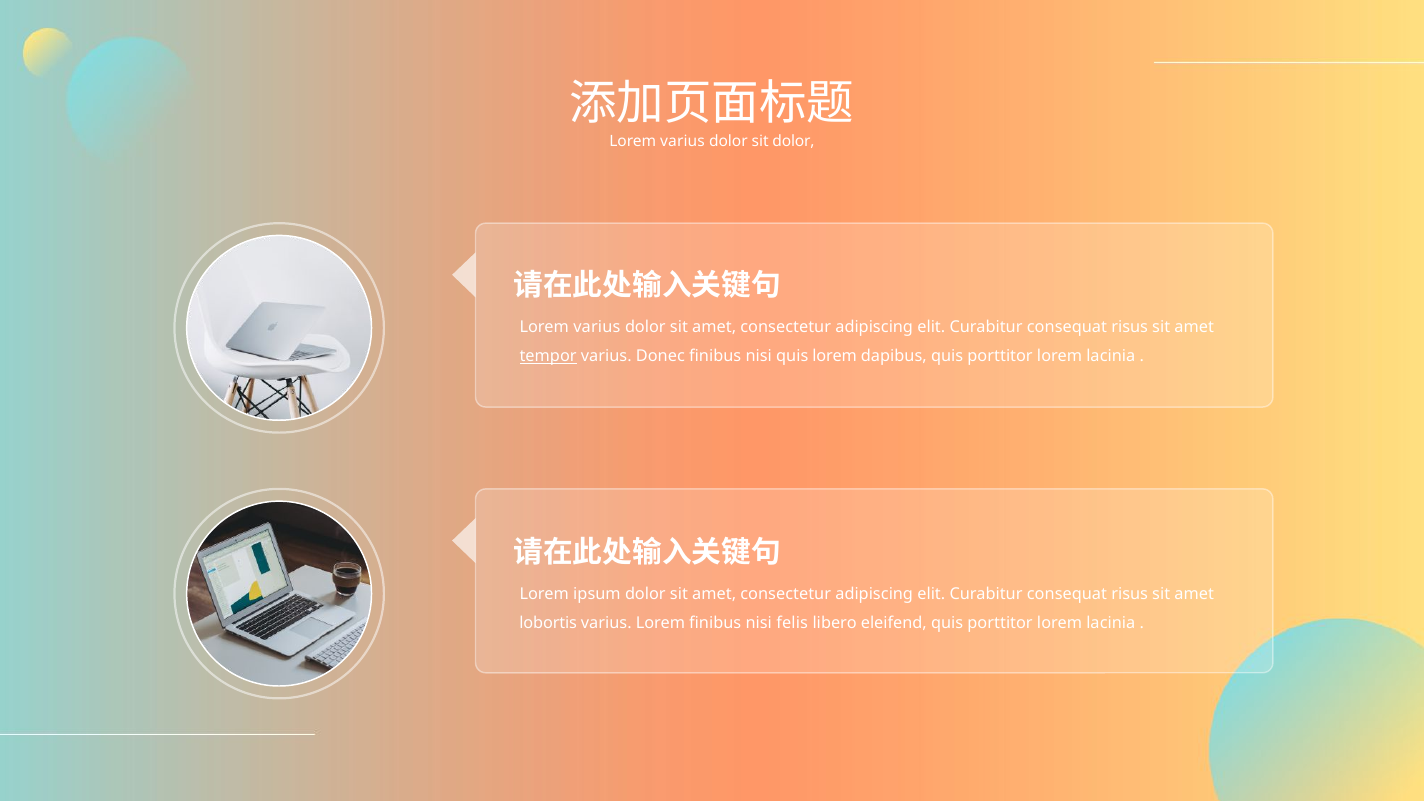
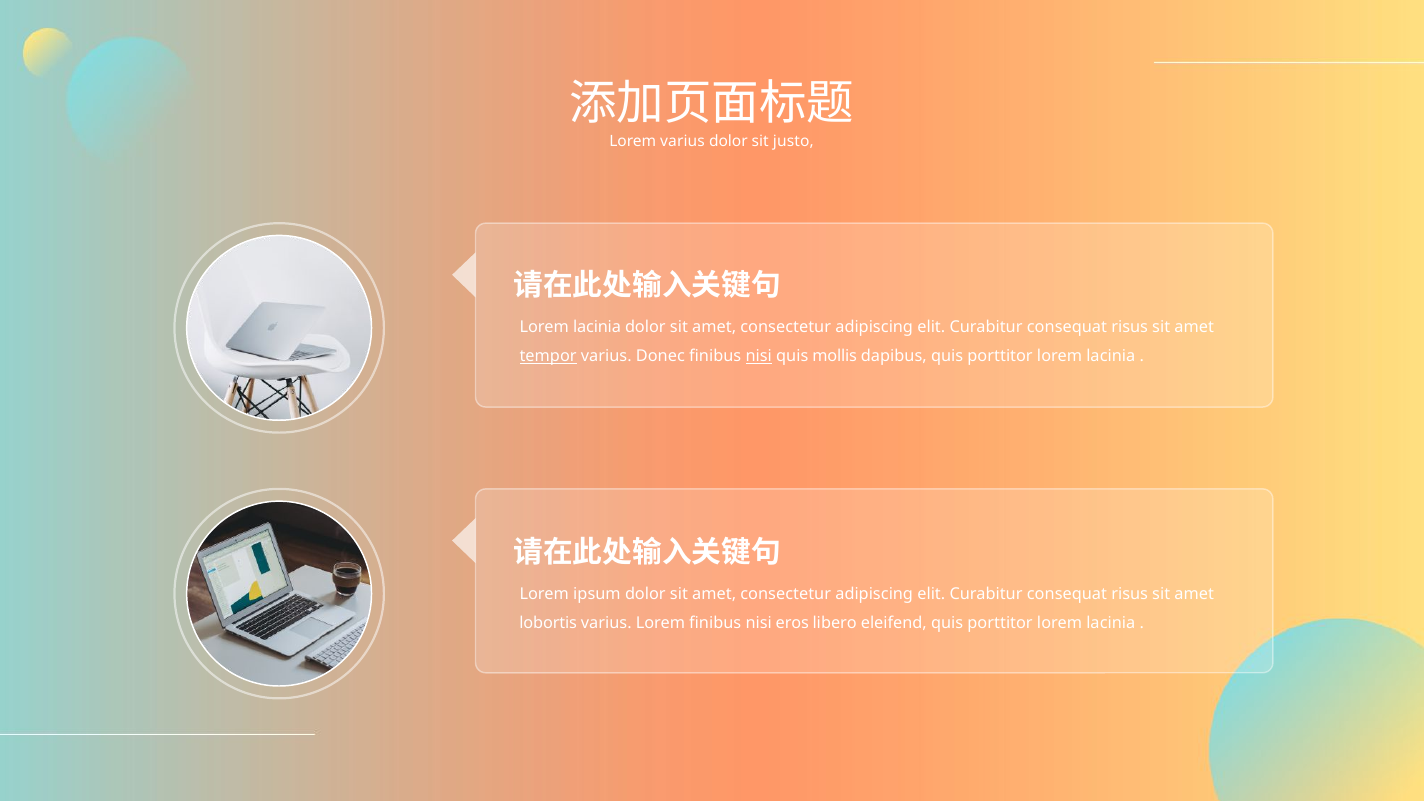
sit dolor: dolor -> justo
varius at (597, 327): varius -> lacinia
nisi at (759, 356) underline: none -> present
quis lorem: lorem -> mollis
felis: felis -> eros
